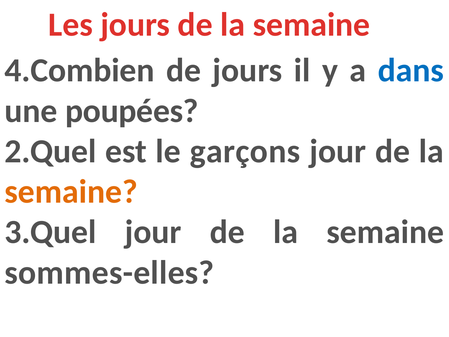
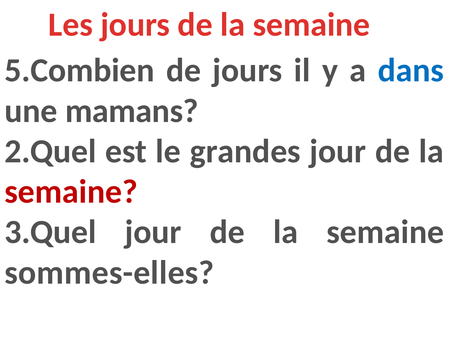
4.Combien: 4.Combien -> 5.Combien
poupées: poupées -> mamans
garçons: garçons -> grandes
semaine at (71, 192) colour: orange -> red
